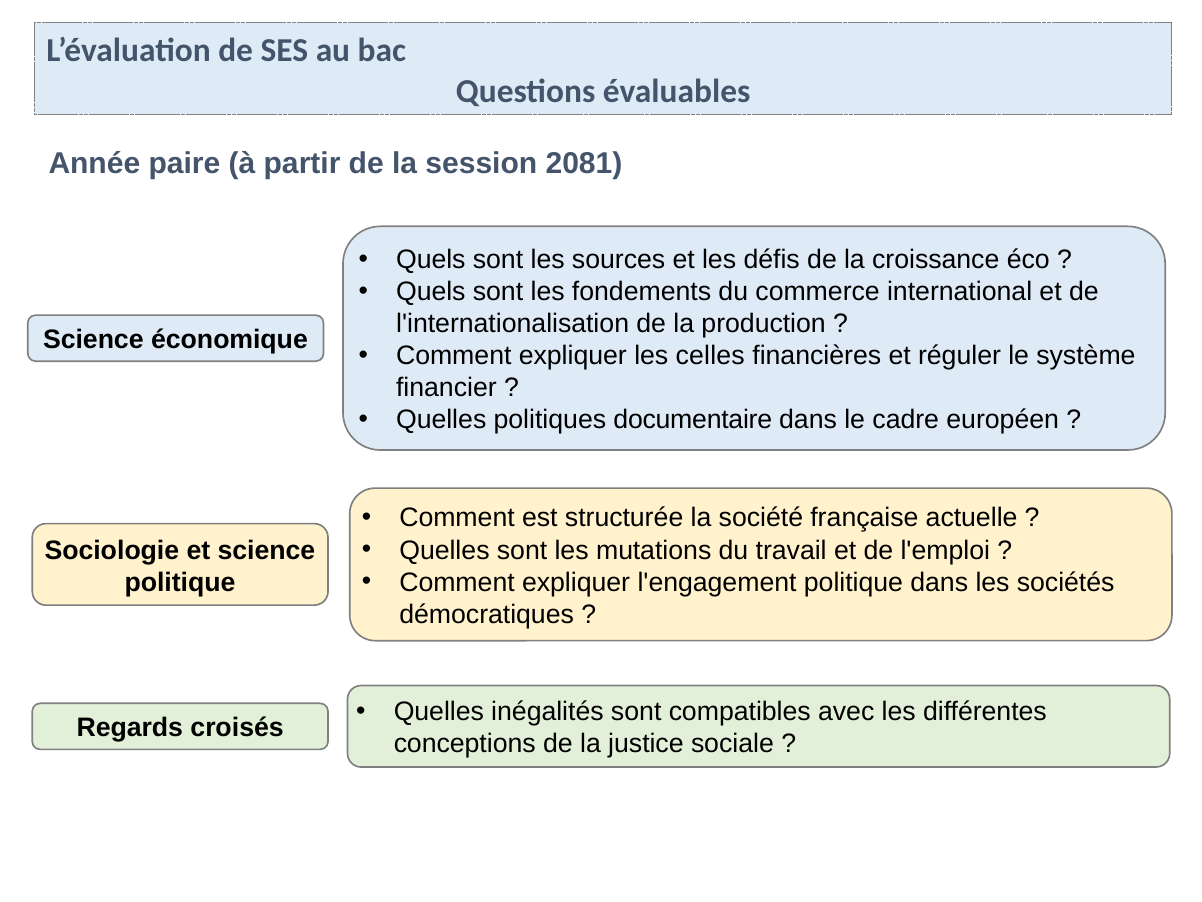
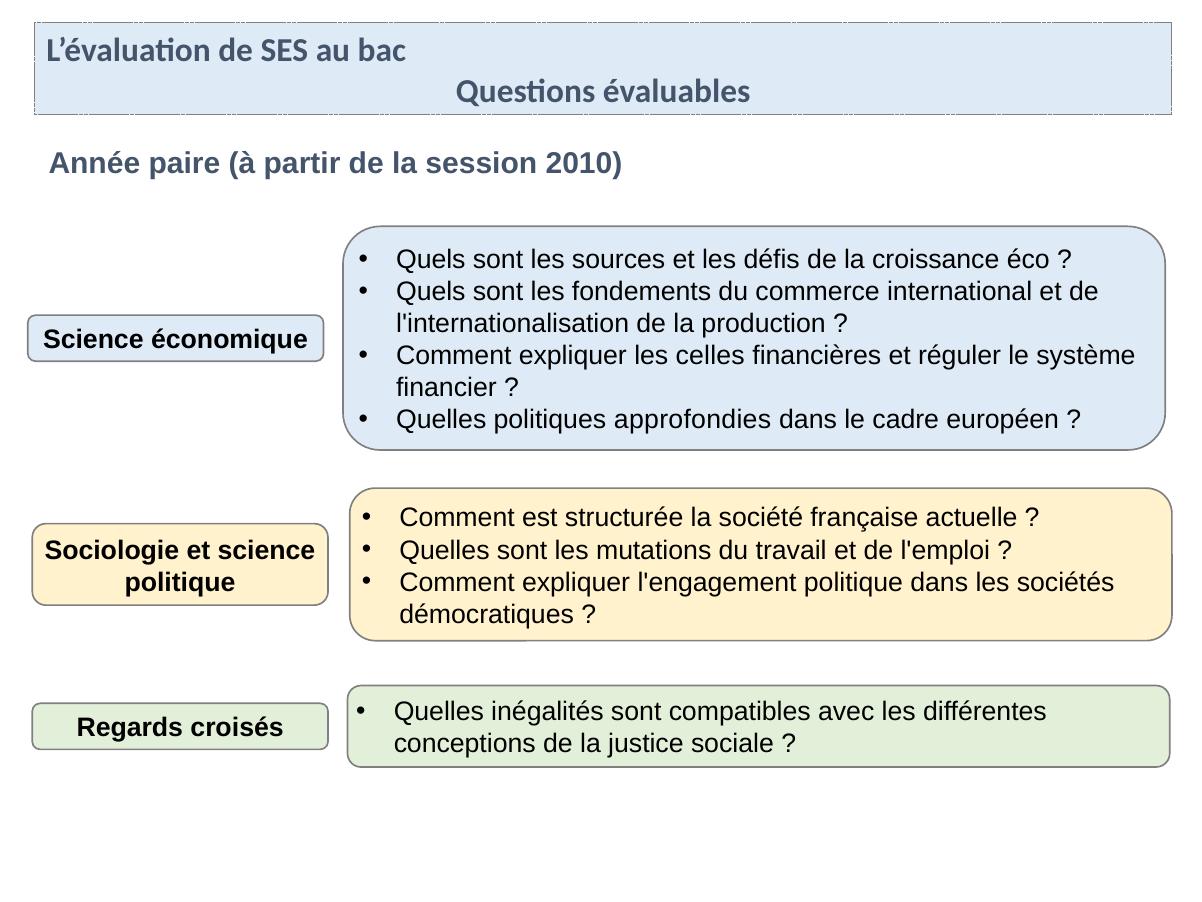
2081: 2081 -> 2010
documentaire: documentaire -> approfondies
